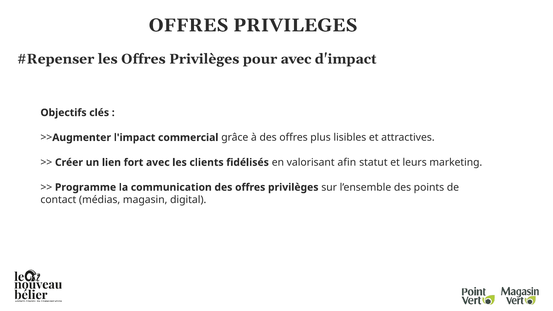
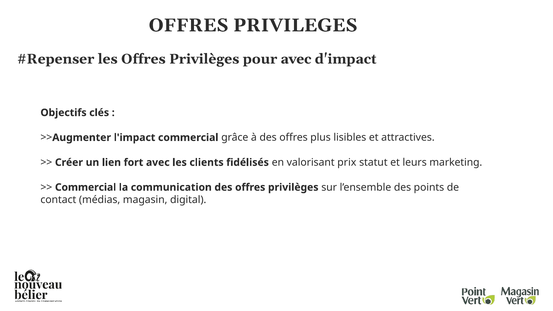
afin: afin -> prix
Programme at (86, 187): Programme -> Commercial
